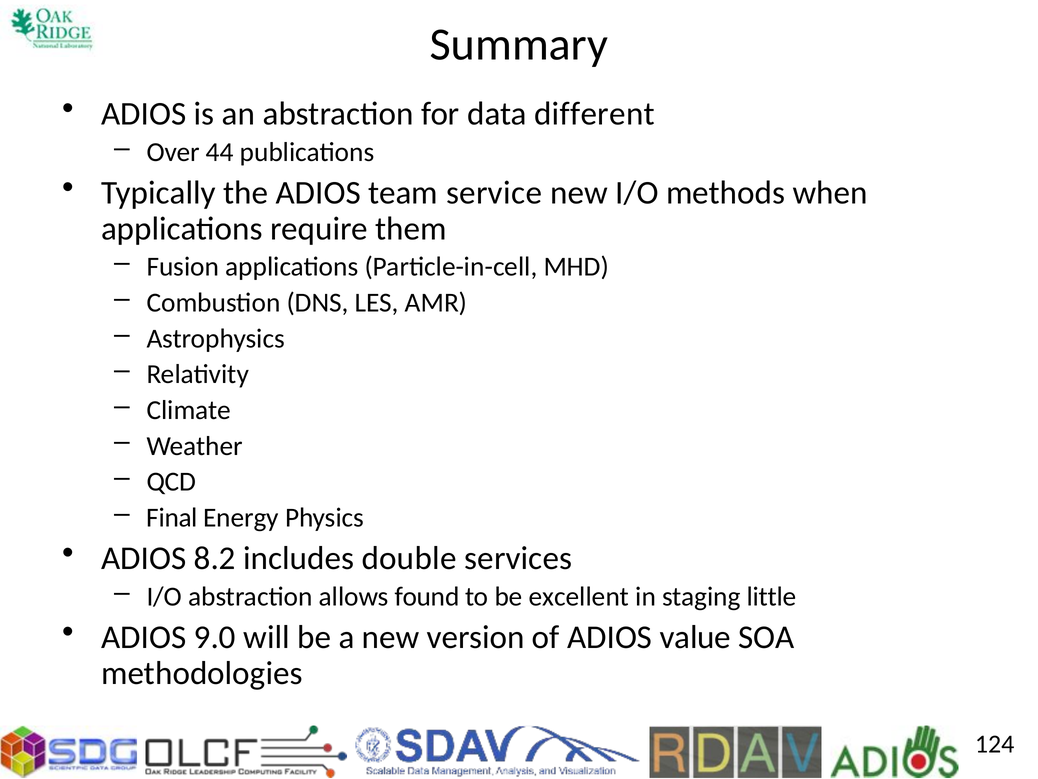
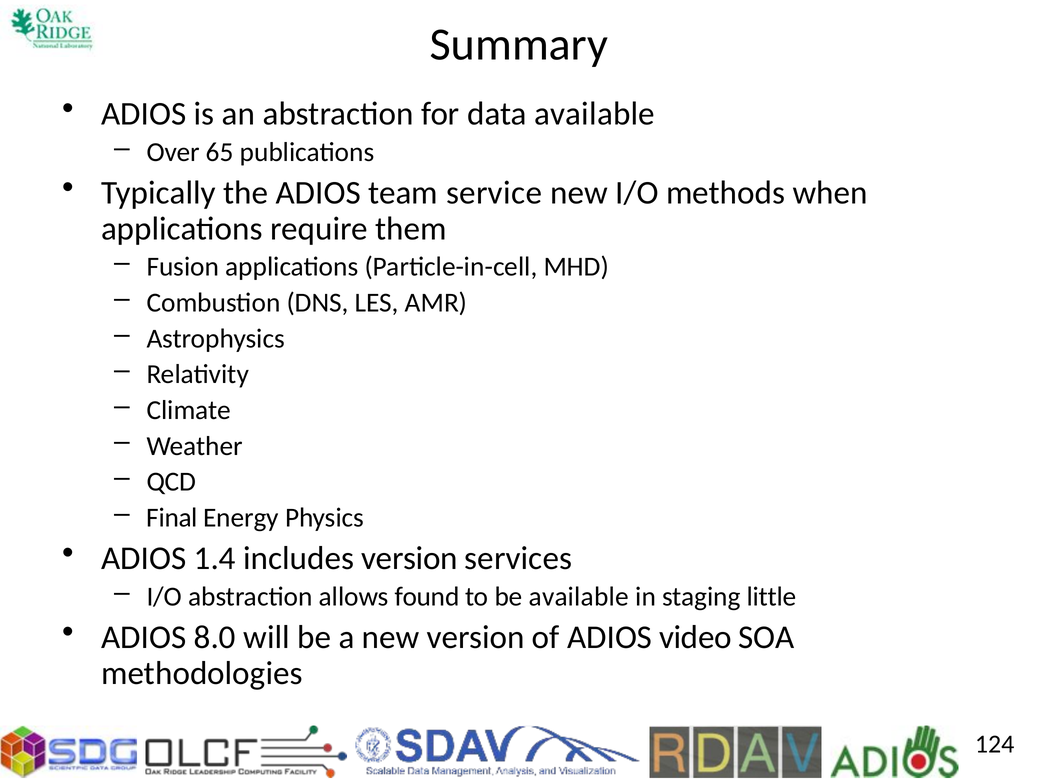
data different: different -> available
44: 44 -> 65
8.2: 8.2 -> 1.4
includes double: double -> version
be excellent: excellent -> available
9.0: 9.0 -> 8.0
value: value -> video
